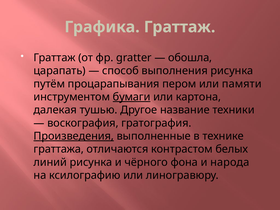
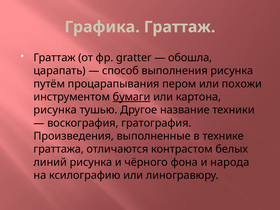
памяти: памяти -> похожи
далекая at (55, 110): далекая -> рисунка
Произведения underline: present -> none
